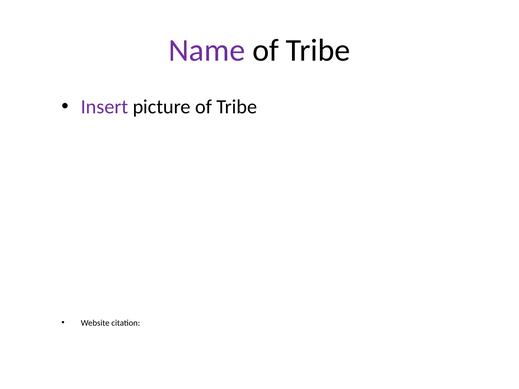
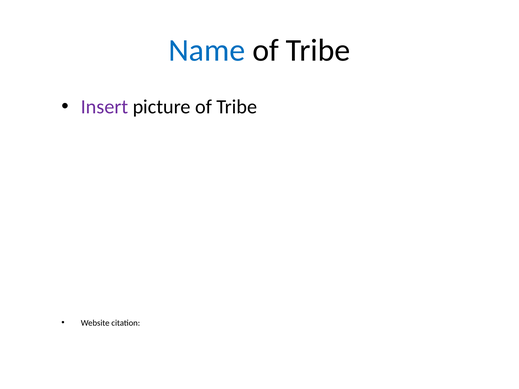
Name colour: purple -> blue
